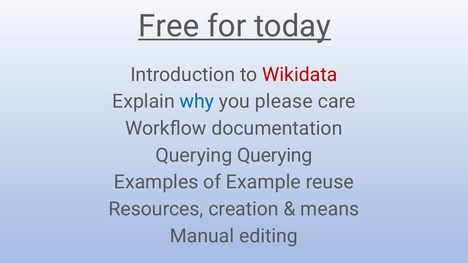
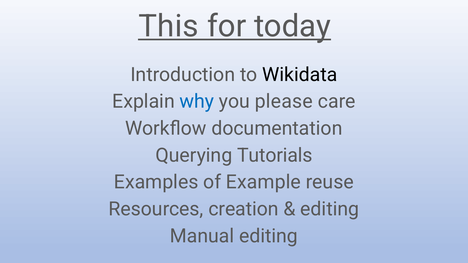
Free: Free -> This
Wikidata colour: red -> black
Querying Querying: Querying -> Tutorials
means at (330, 209): means -> editing
